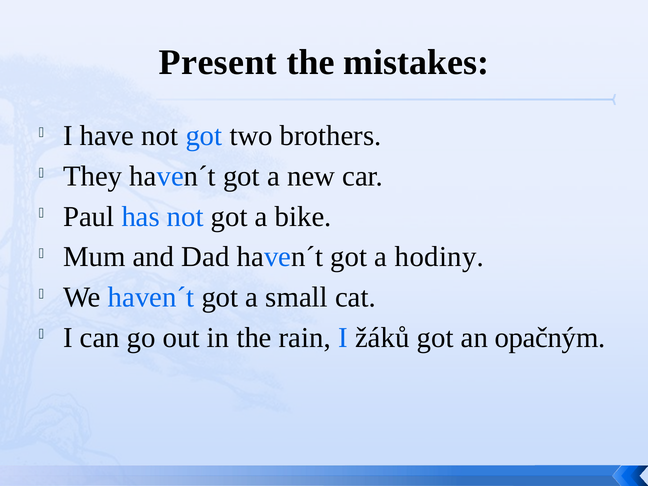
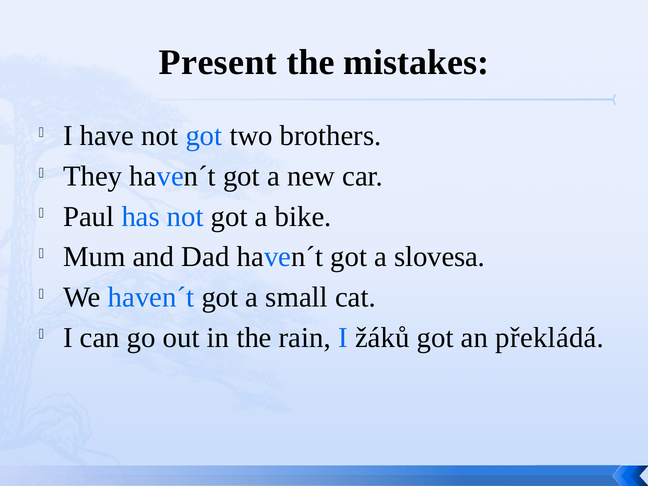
hodiny: hodiny -> slovesa
opačným: opačným -> překládá
